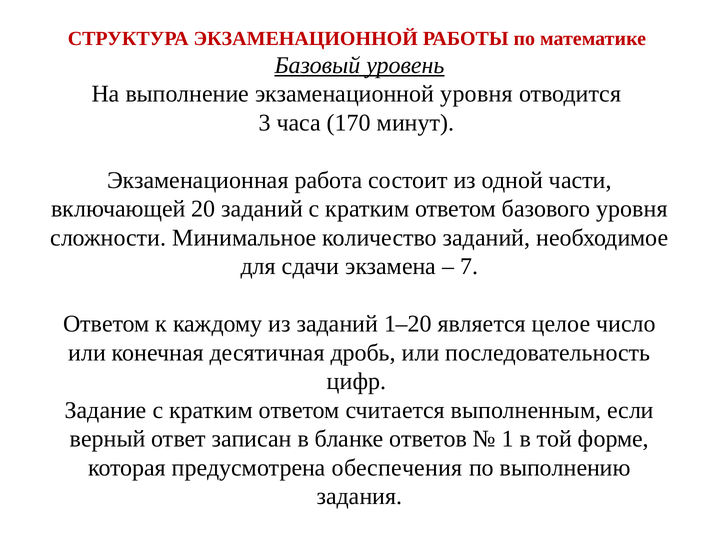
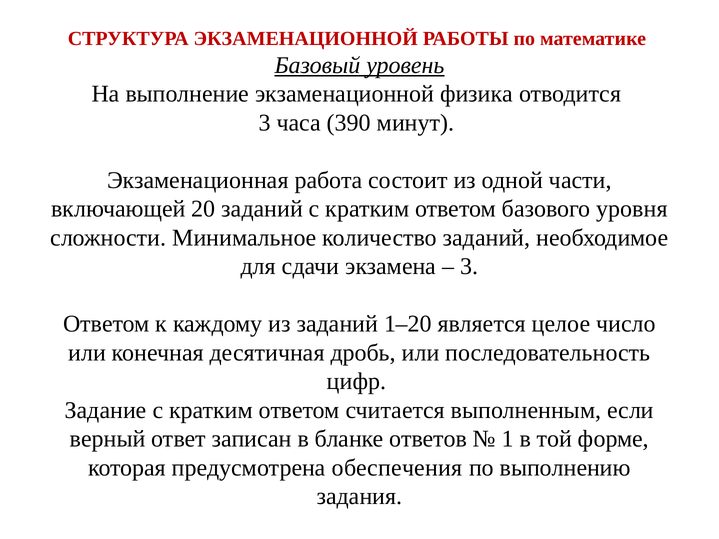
экзаменационной уровня: уровня -> физика
170: 170 -> 390
7 at (469, 267): 7 -> 3
